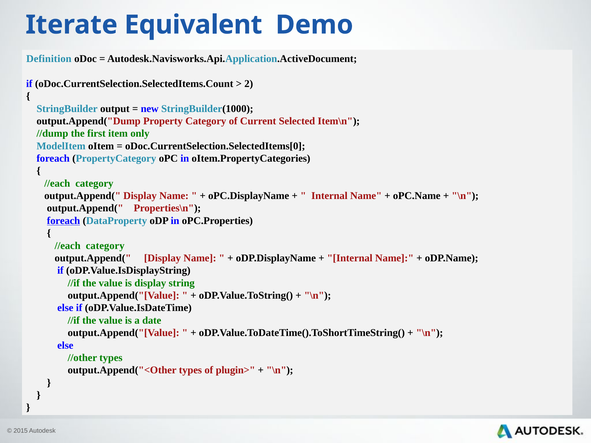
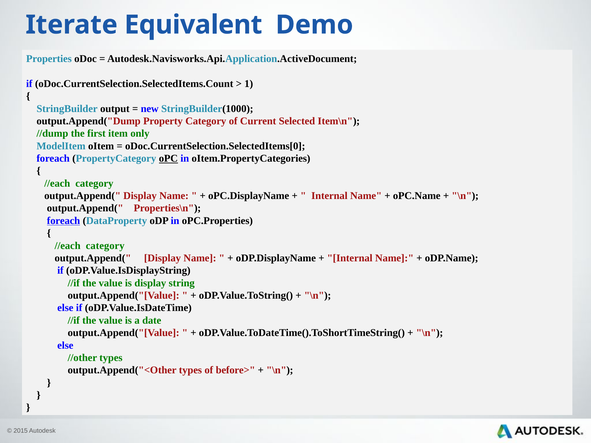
Definition: Definition -> Properties
2: 2 -> 1
oPC underline: none -> present
plugin>: plugin> -> before>
